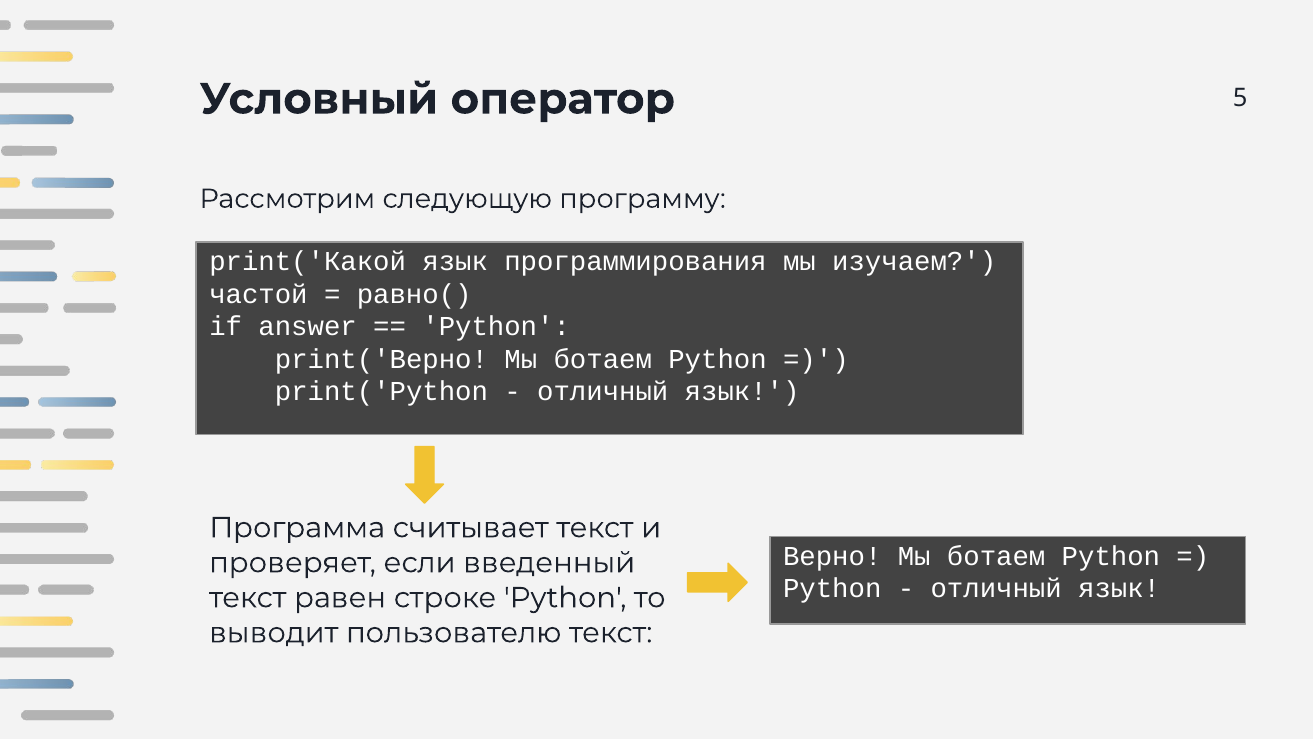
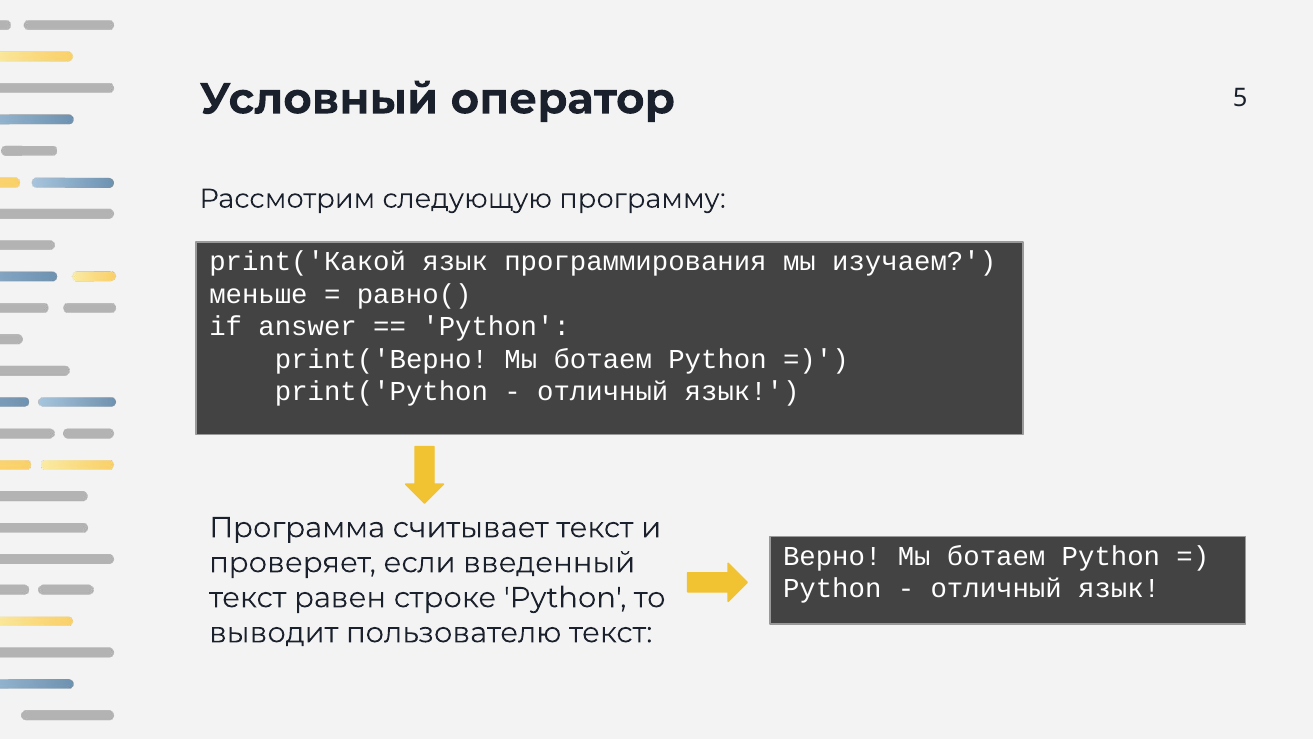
частой: частой -> меньше
